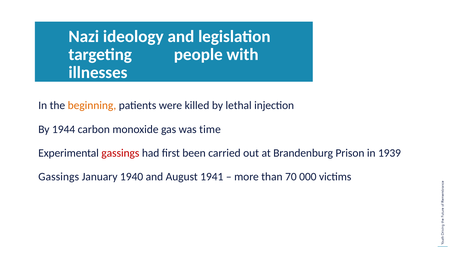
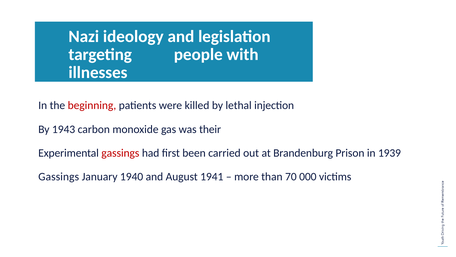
beginning colour: orange -> red
1944: 1944 -> 1943
time: time -> their
